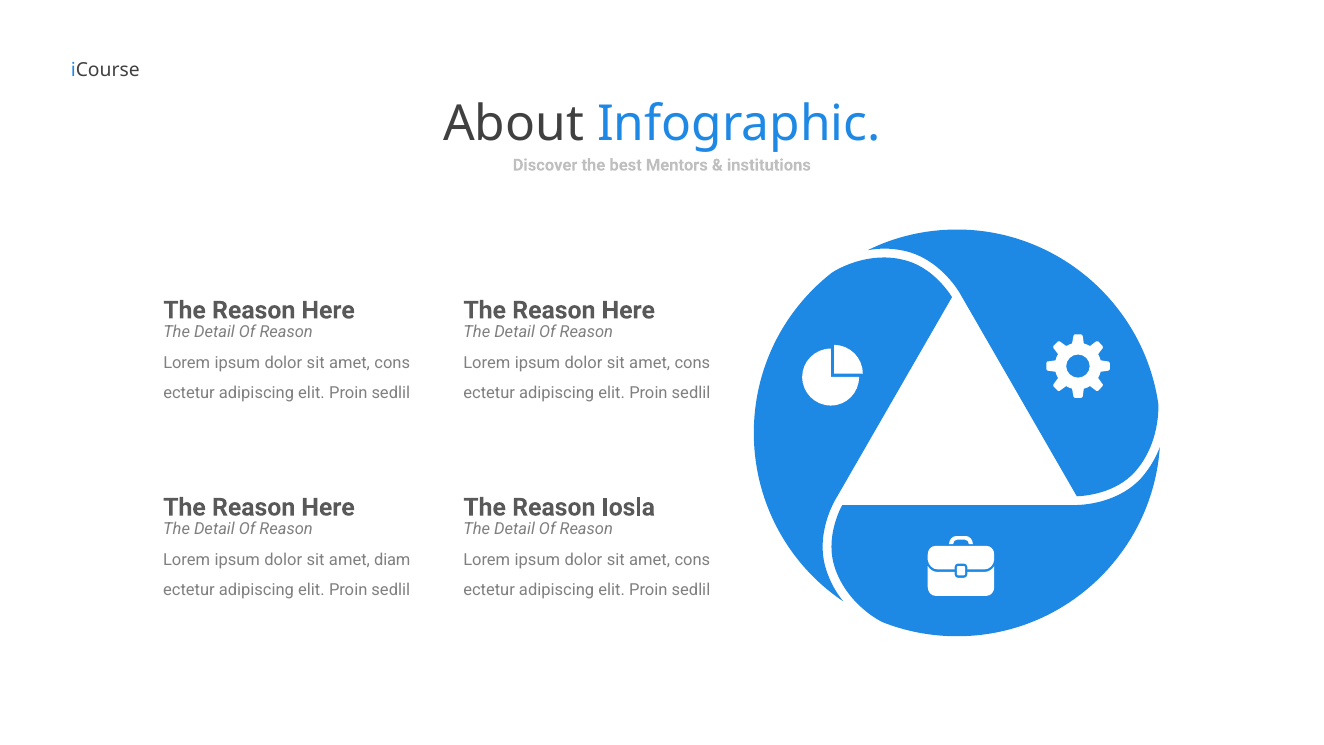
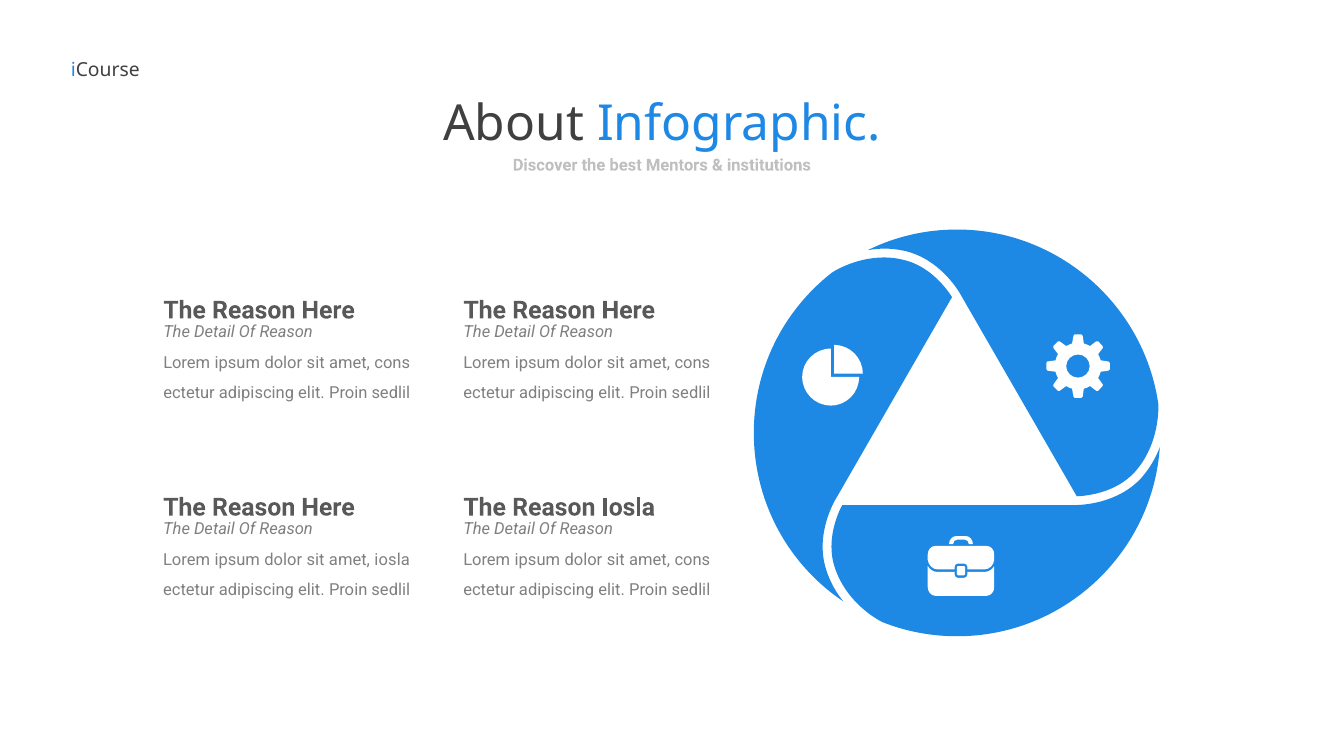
amet diam: diam -> iosla
